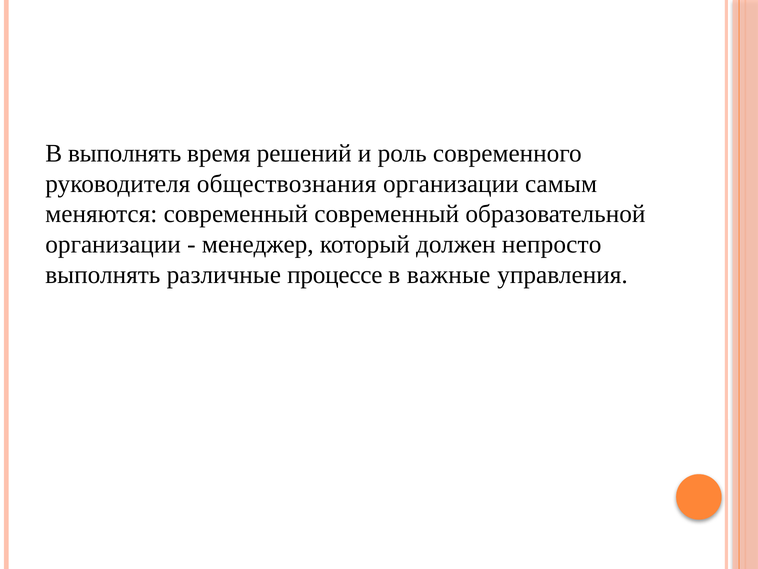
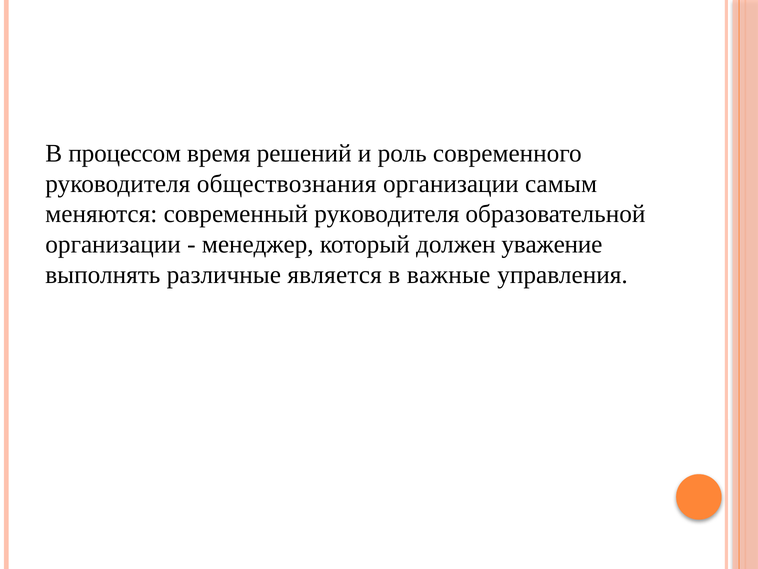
В выполнять: выполнять -> процессом
современный современный: современный -> руководителя
непросто: непросто -> уважение
процессе: процессе -> является
